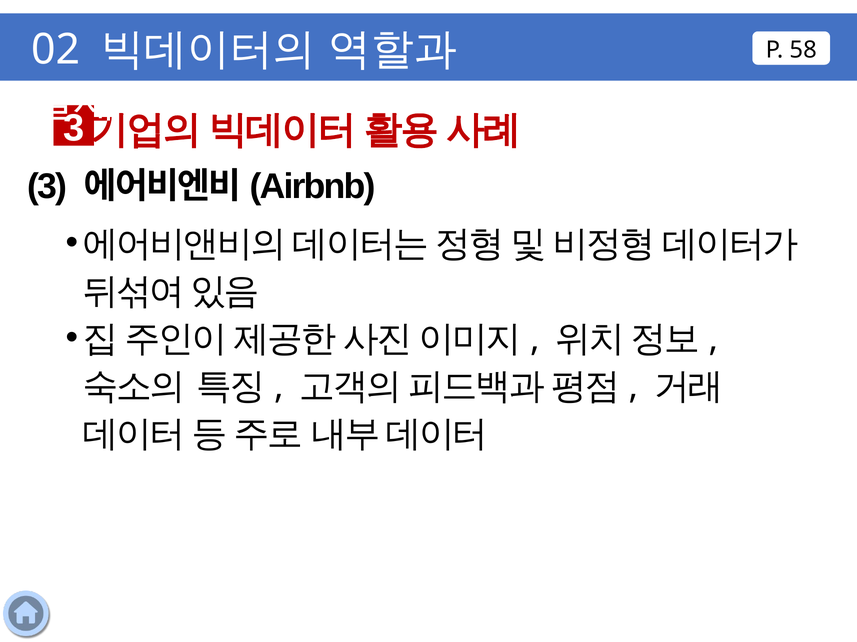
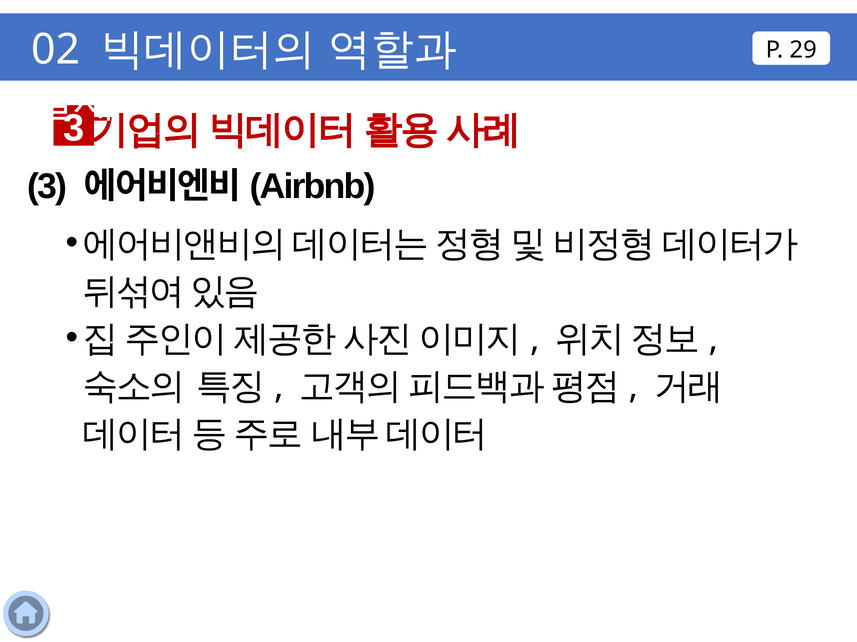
58: 58 -> 29
